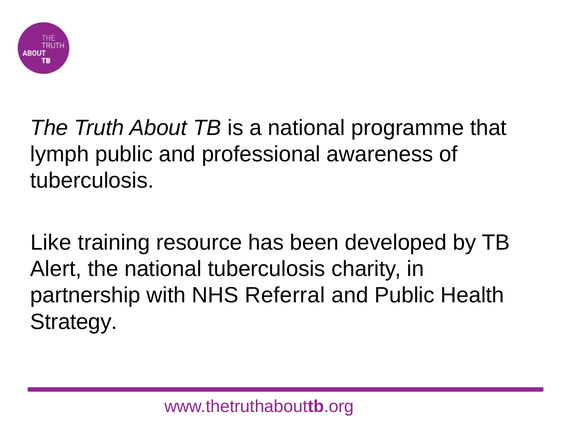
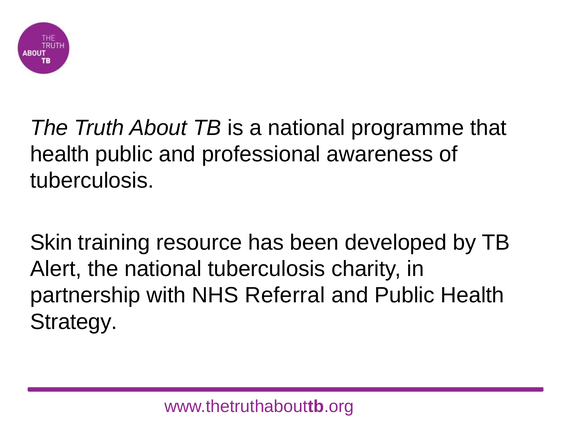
lymph at (60, 154): lymph -> health
Like: Like -> Skin
